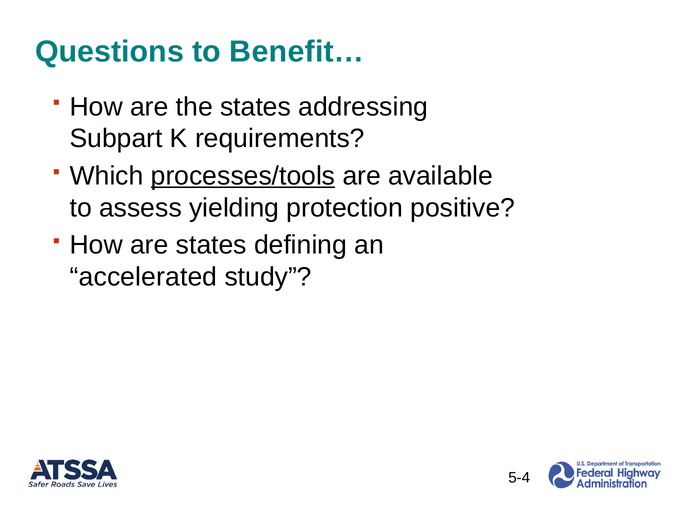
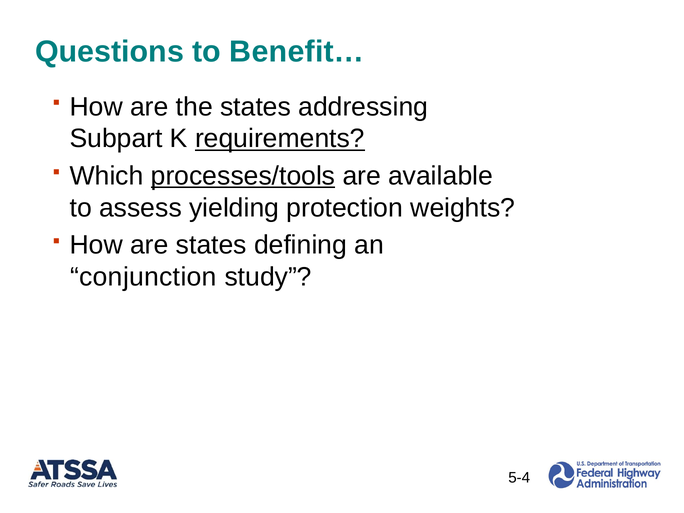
requirements underline: none -> present
positive: positive -> weights
accelerated: accelerated -> conjunction
